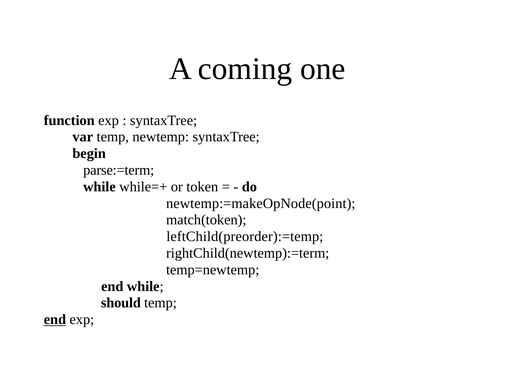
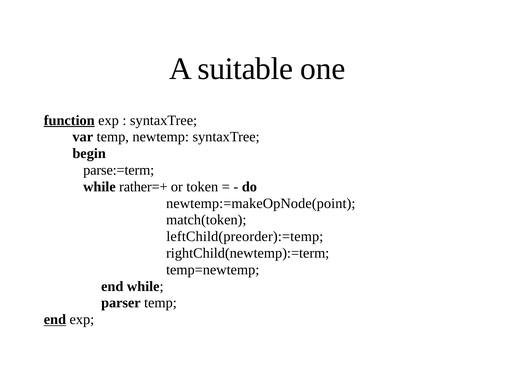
coming: coming -> suitable
function underline: none -> present
while=+: while=+ -> rather=+
should: should -> parser
